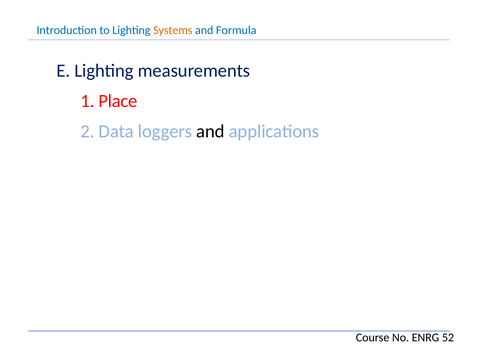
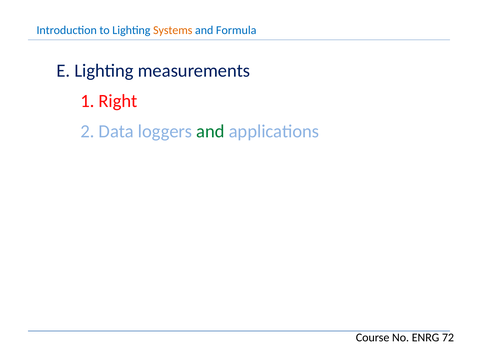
Place: Place -> Right
and at (210, 131) colour: black -> green
52: 52 -> 72
